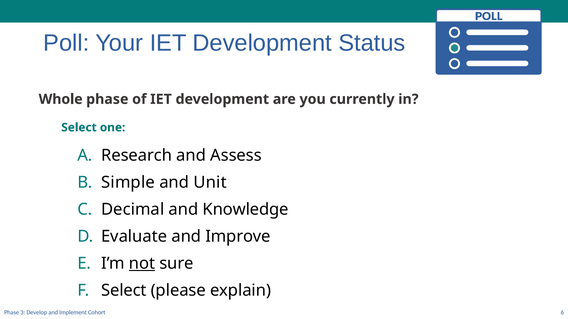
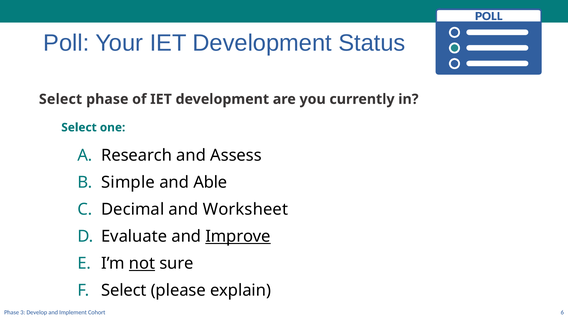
Whole at (61, 99): Whole -> Select
Unit: Unit -> Able
Knowledge: Knowledge -> Worksheet
Improve underline: none -> present
